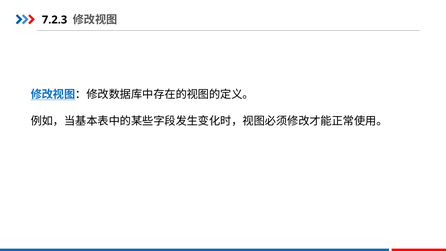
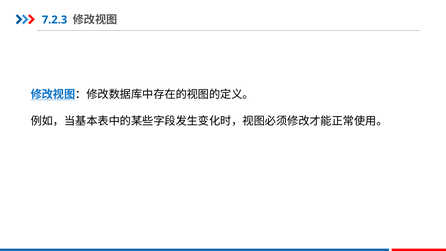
7.2.3 colour: black -> blue
